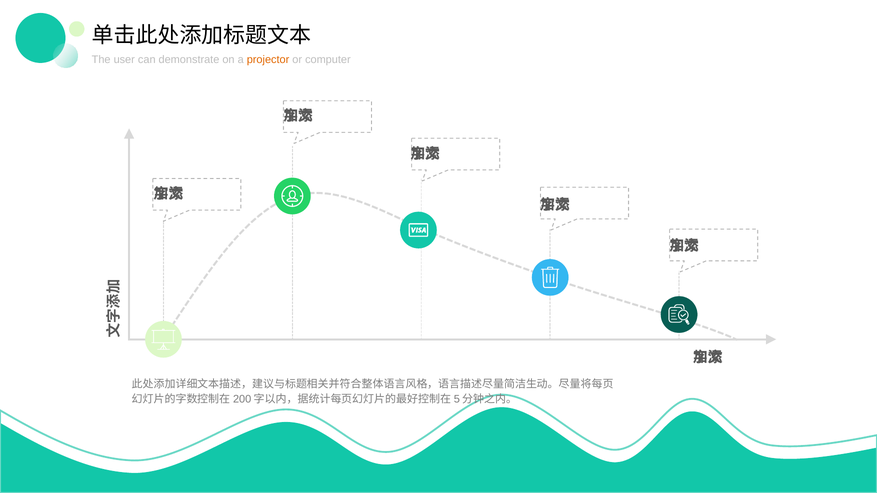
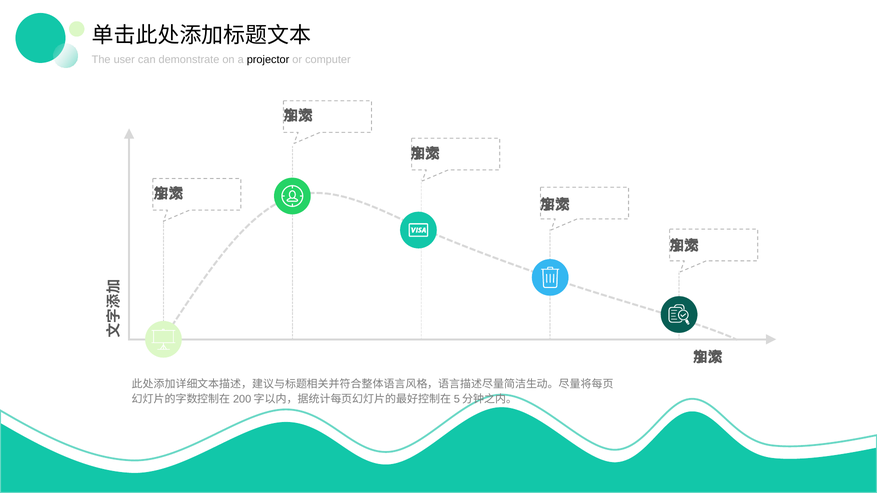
projector colour: orange -> black
